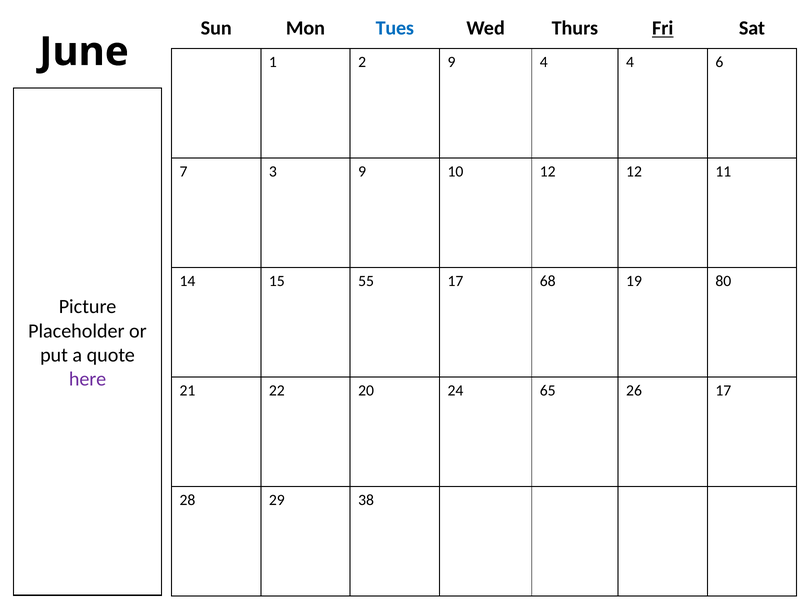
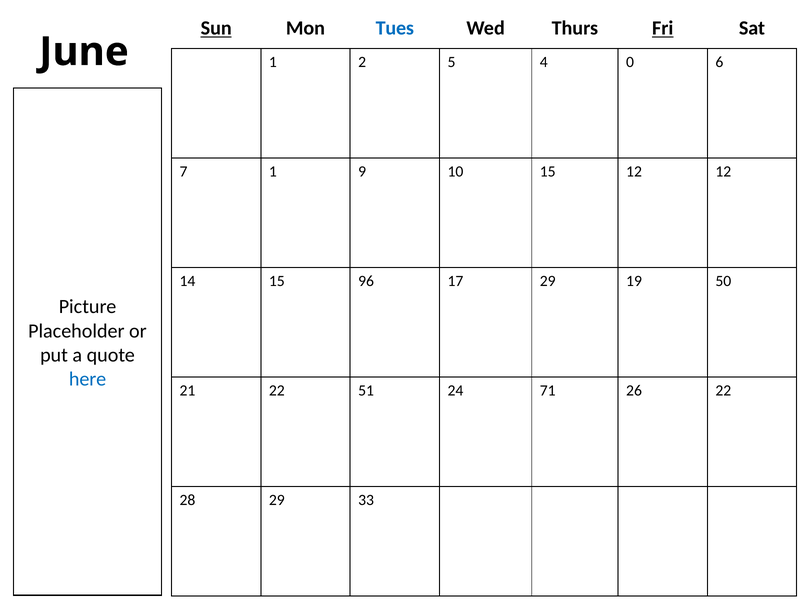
Sun underline: none -> present
2 9: 9 -> 5
4 4: 4 -> 0
7 3: 3 -> 1
10 12: 12 -> 15
12 11: 11 -> 12
55: 55 -> 96
17 68: 68 -> 29
80: 80 -> 50
here colour: purple -> blue
20: 20 -> 51
65: 65 -> 71
26 17: 17 -> 22
38: 38 -> 33
